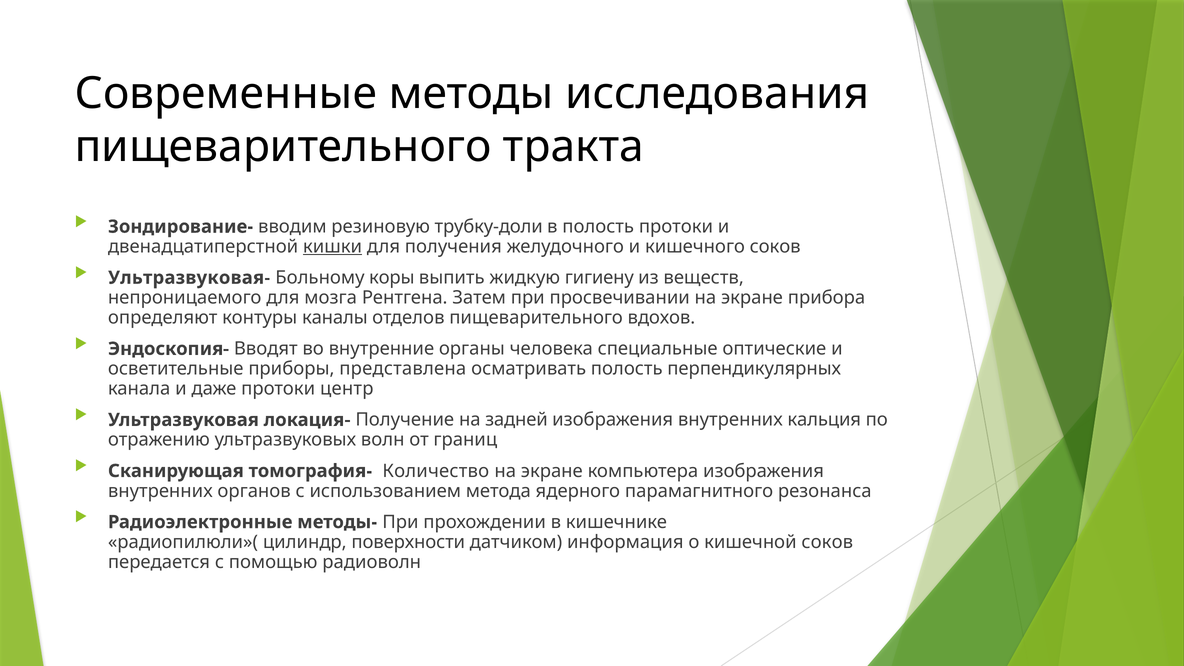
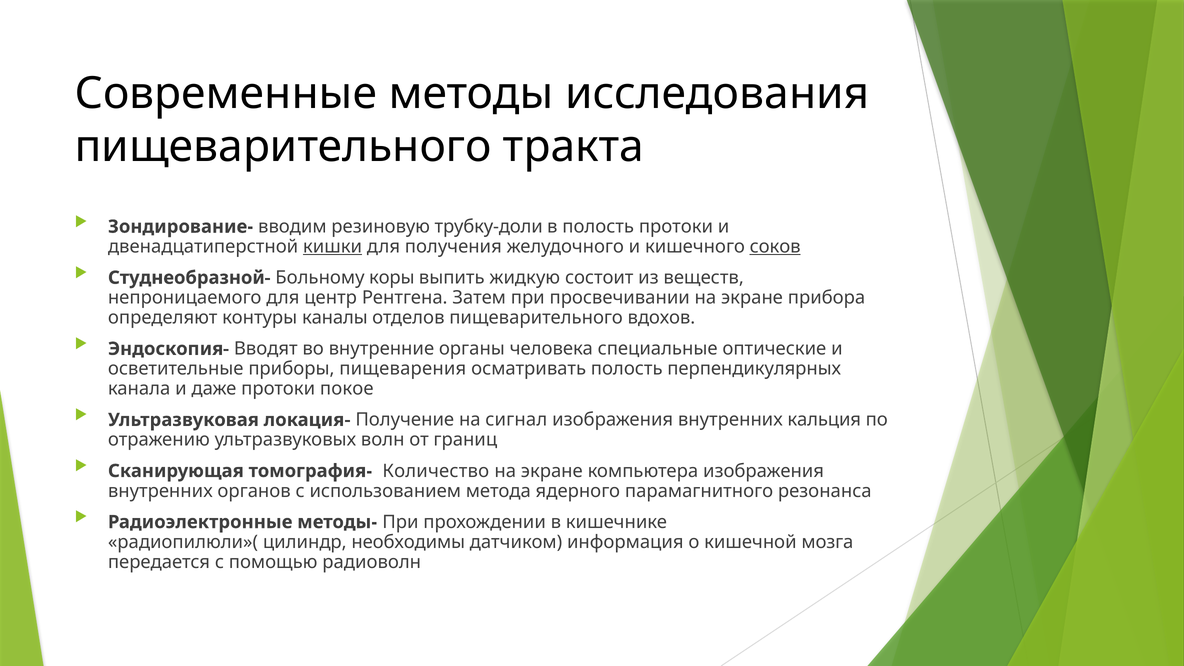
соков at (775, 247) underline: none -> present
Ультразвуковая-: Ультразвуковая- -> Студнеобразной-
гигиену: гигиену -> состоит
мозга: мозга -> центр
представлена: представлена -> пищеварения
центр: центр -> покое
задней: задней -> сигнал
поверхности: поверхности -> необходимы
кишечной соков: соков -> мозга
